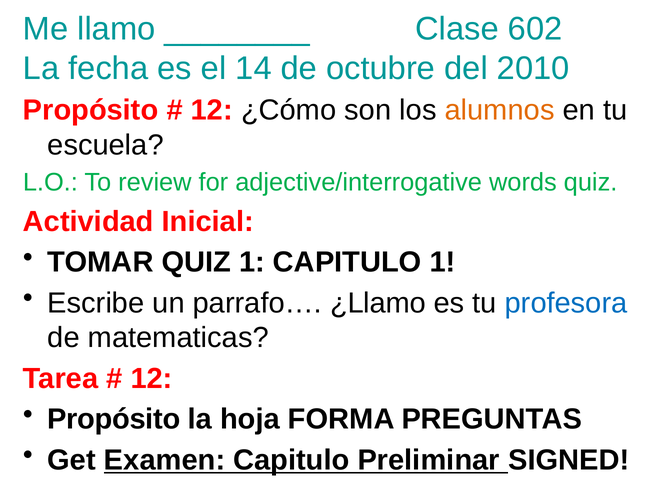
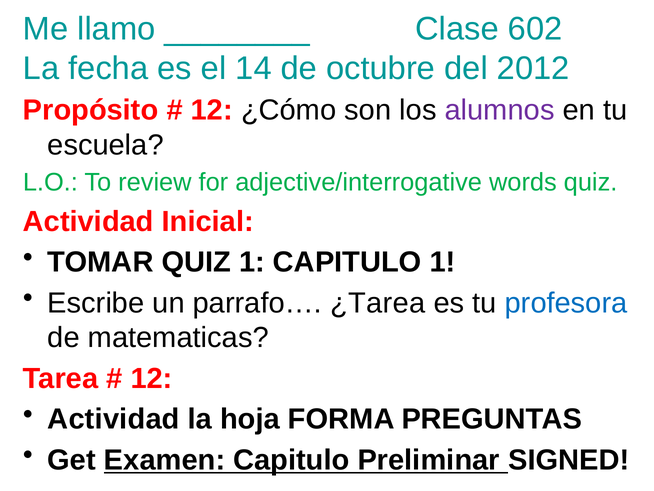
2010: 2010 -> 2012
alumnos colour: orange -> purple
¿Llamo: ¿Llamo -> ¿Tarea
Propósito at (114, 419): Propósito -> Actividad
